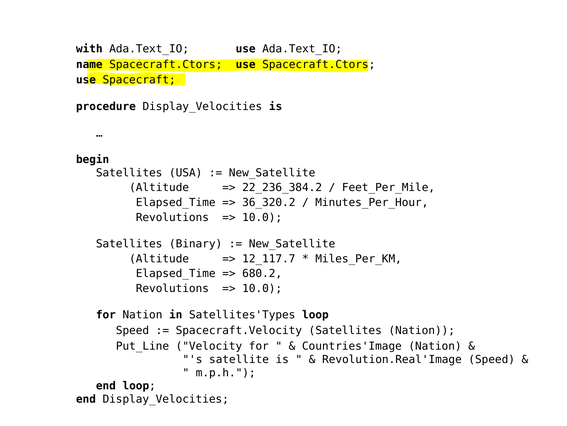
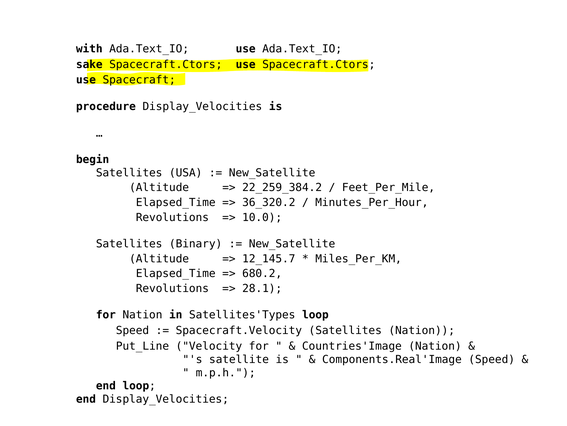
name: name -> sake
22_236_384.2: 22_236_384.2 -> 22_259_384.2
12_117.7: 12_117.7 -> 12_145.7
10.0 at (262, 288): 10.0 -> 28.1
Revolution.Real'Image: Revolution.Real'Image -> Components.Real'Image
